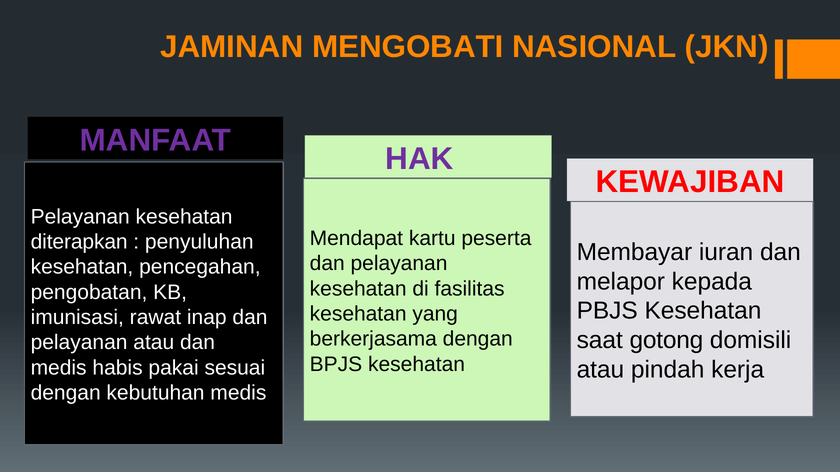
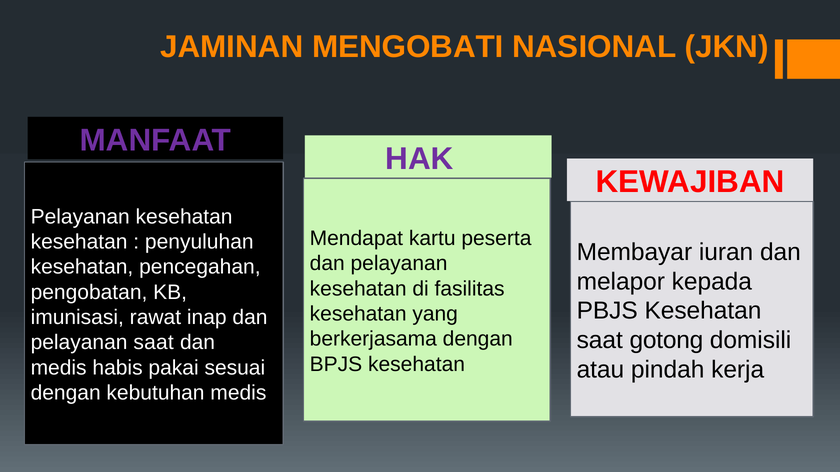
diterapkan at (79, 242): diterapkan -> kesehatan
pelayanan atau: atau -> saat
